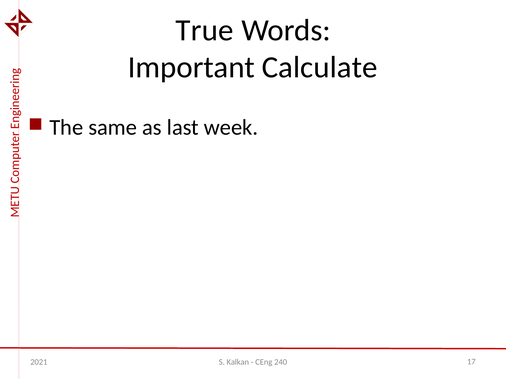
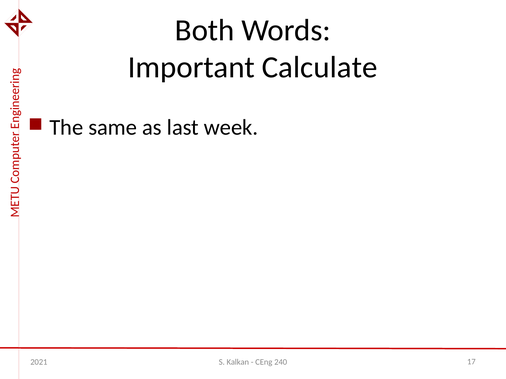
True: True -> Both
